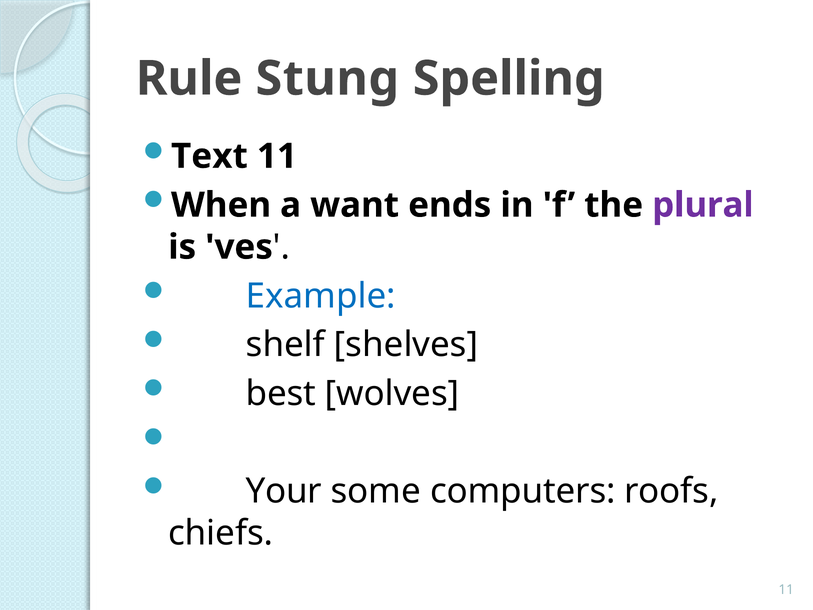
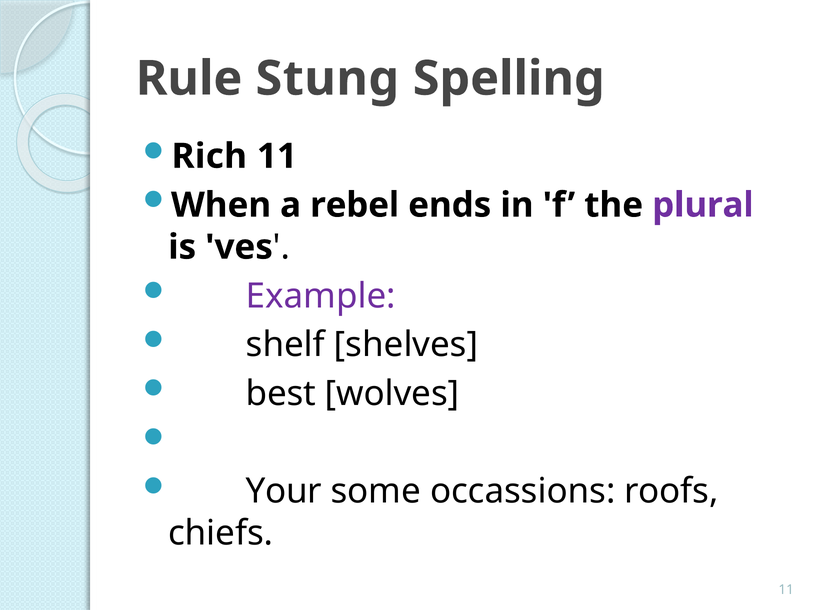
Text: Text -> Rich
want: want -> rebel
Example colour: blue -> purple
computers: computers -> occassions
